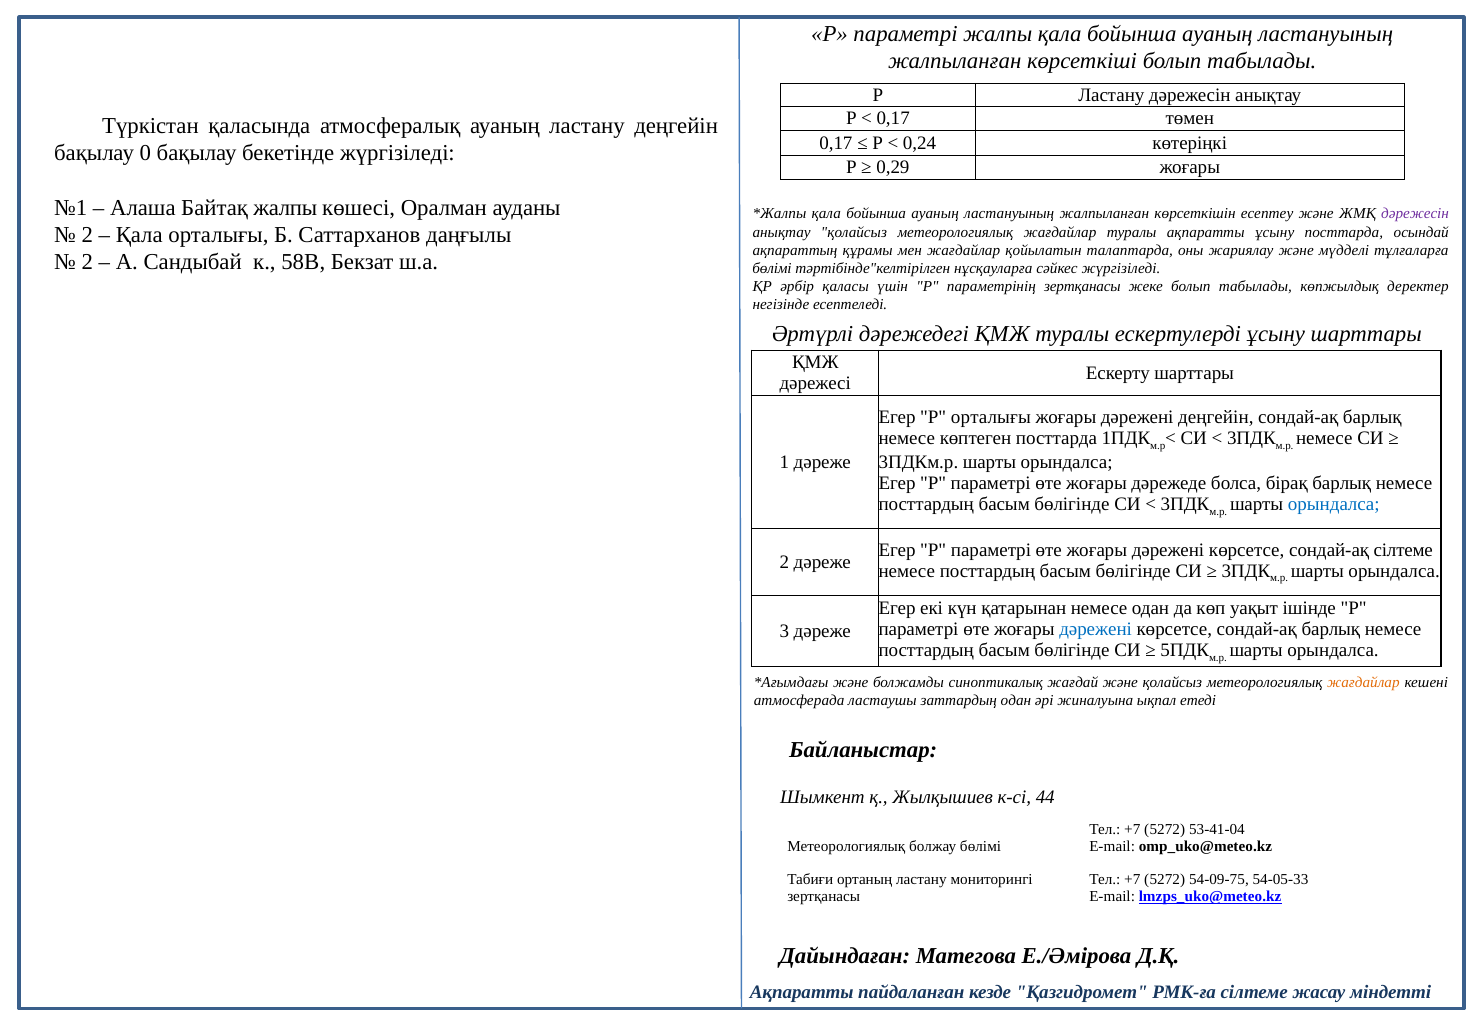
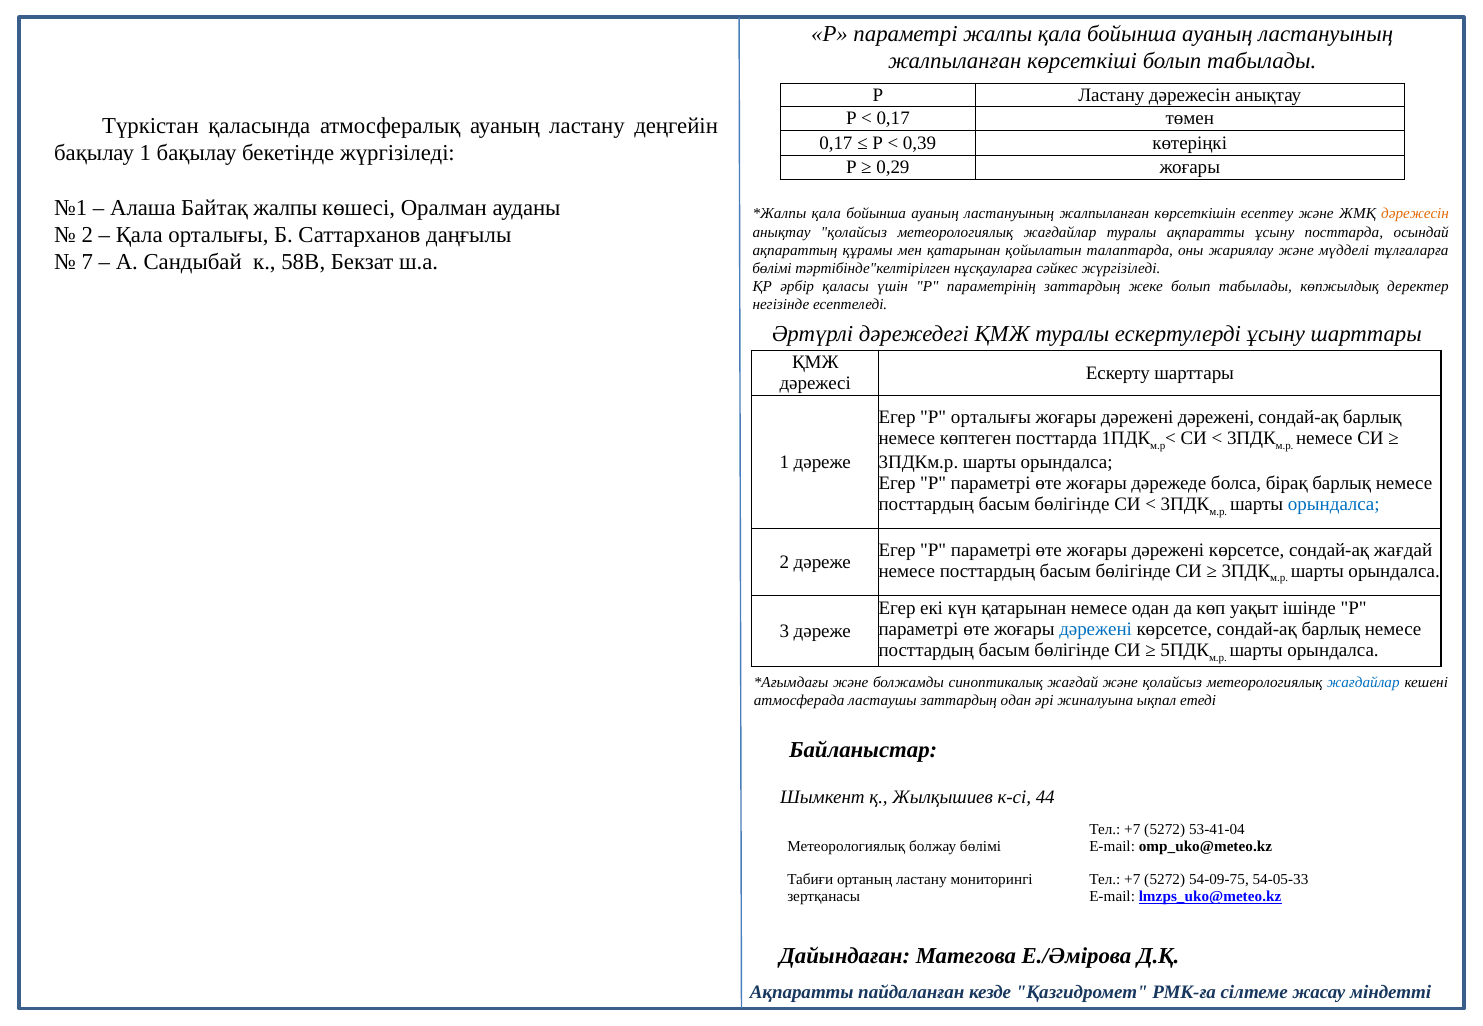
0,24: 0,24 -> 0,39
бақылау 0: 0 -> 1
дәрежесін at (1415, 214) colour: purple -> orange
мен жағдайлар: жағдайлар -> қатарынан
2 at (87, 263): 2 -> 7
параметрінің зертқанасы: зертқанасы -> заттардың
дәрежені деңгейін: деңгейін -> дәрежені
сондай-ақ сілтеме: сілтеме -> жағдай
жағдайлар at (1363, 683) colour: orange -> blue
